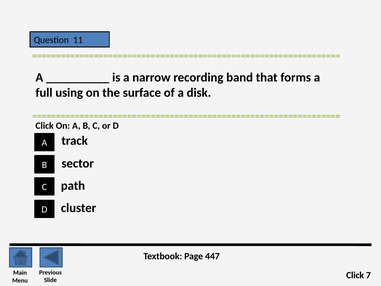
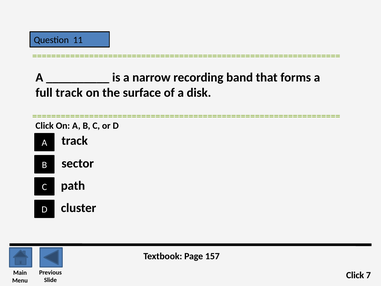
full using: using -> track
447: 447 -> 157
